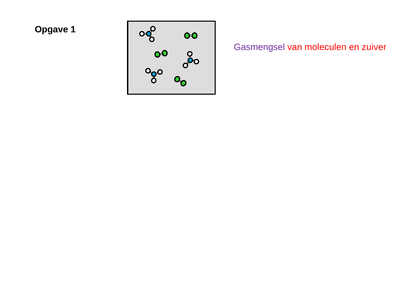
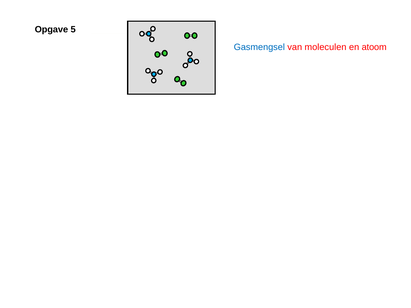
1: 1 -> 5
Gasmengsel colour: purple -> blue
zuiver: zuiver -> atoom
